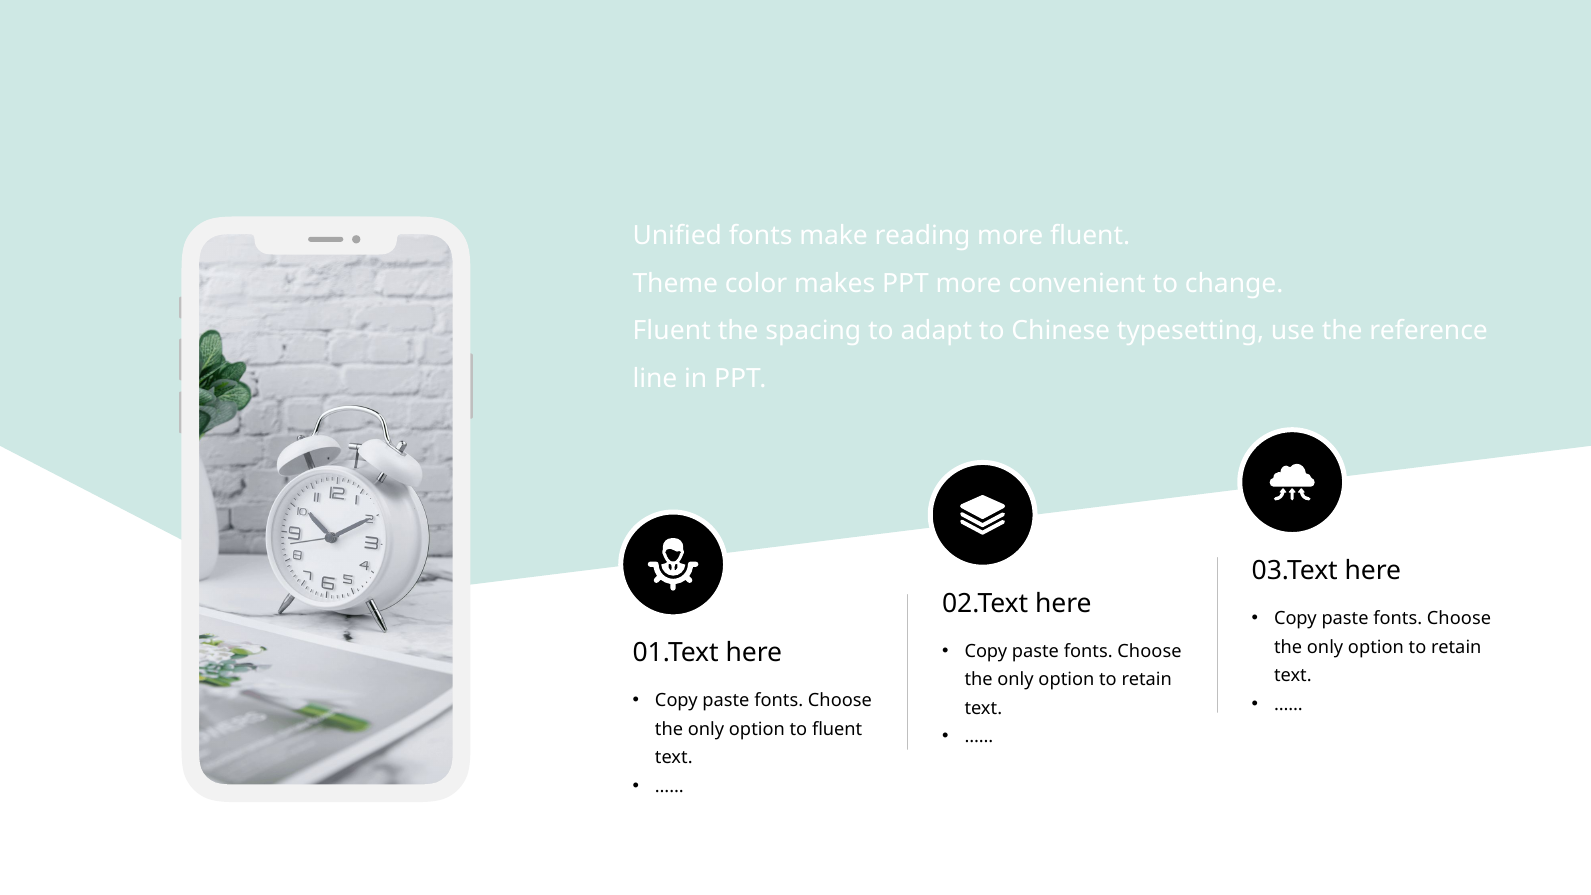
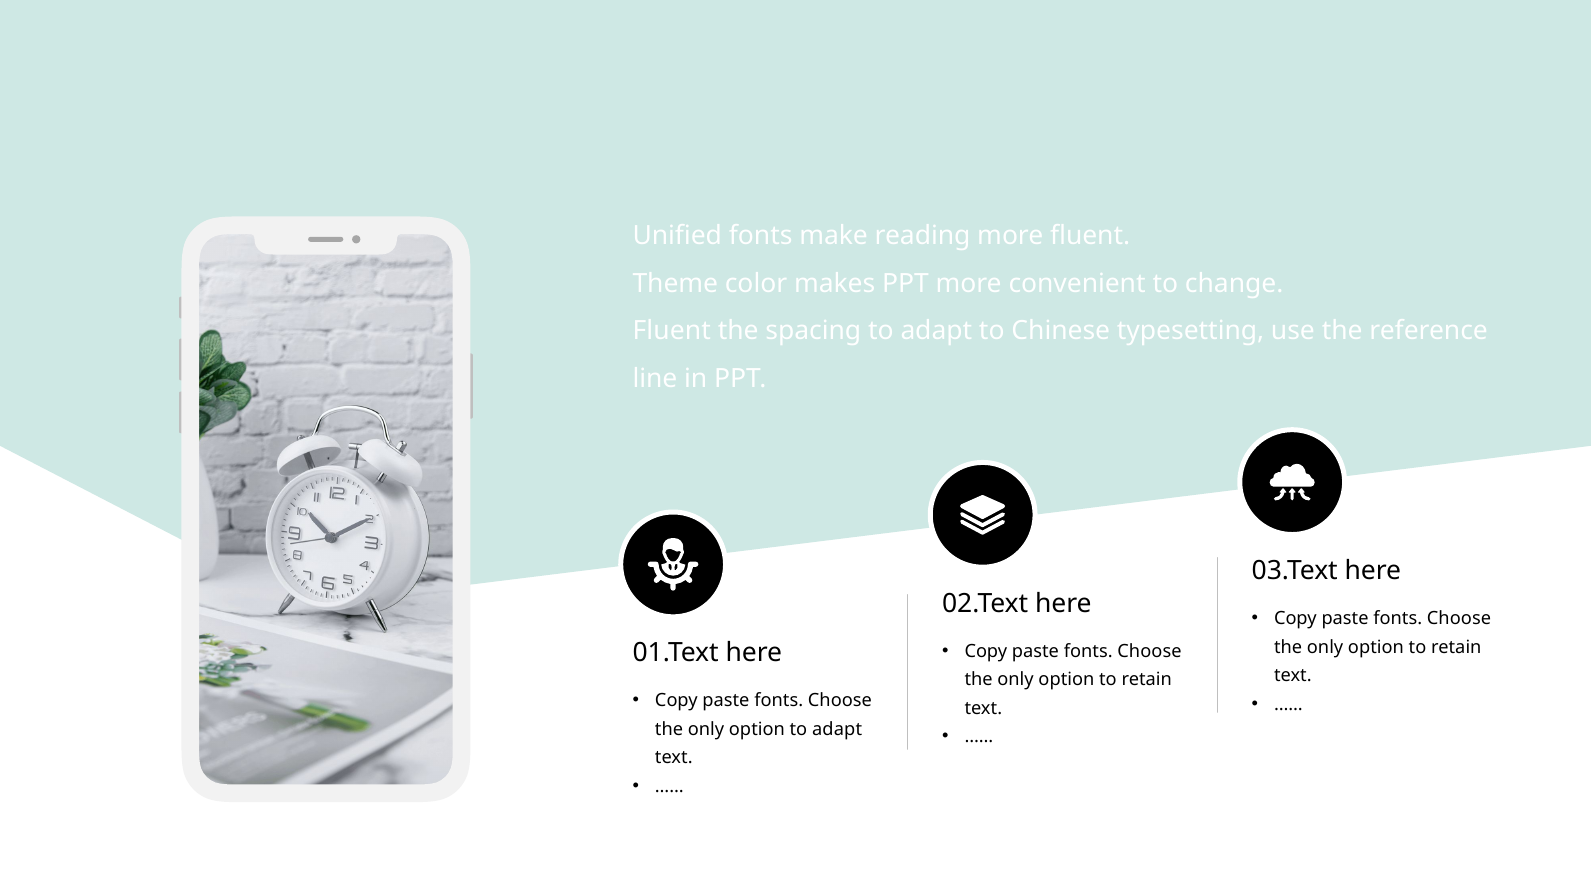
option to fluent: fluent -> adapt
